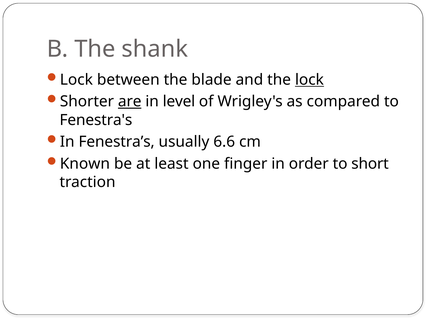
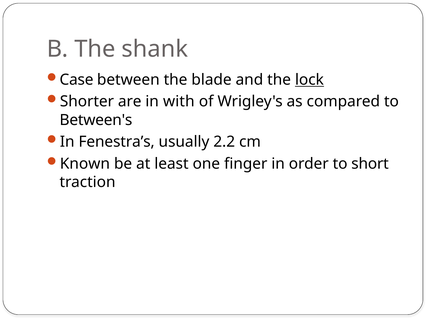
Lock at (76, 80): Lock -> Case
are underline: present -> none
level: level -> with
Fenestra's: Fenestra's -> Between's
6.6: 6.6 -> 2.2
